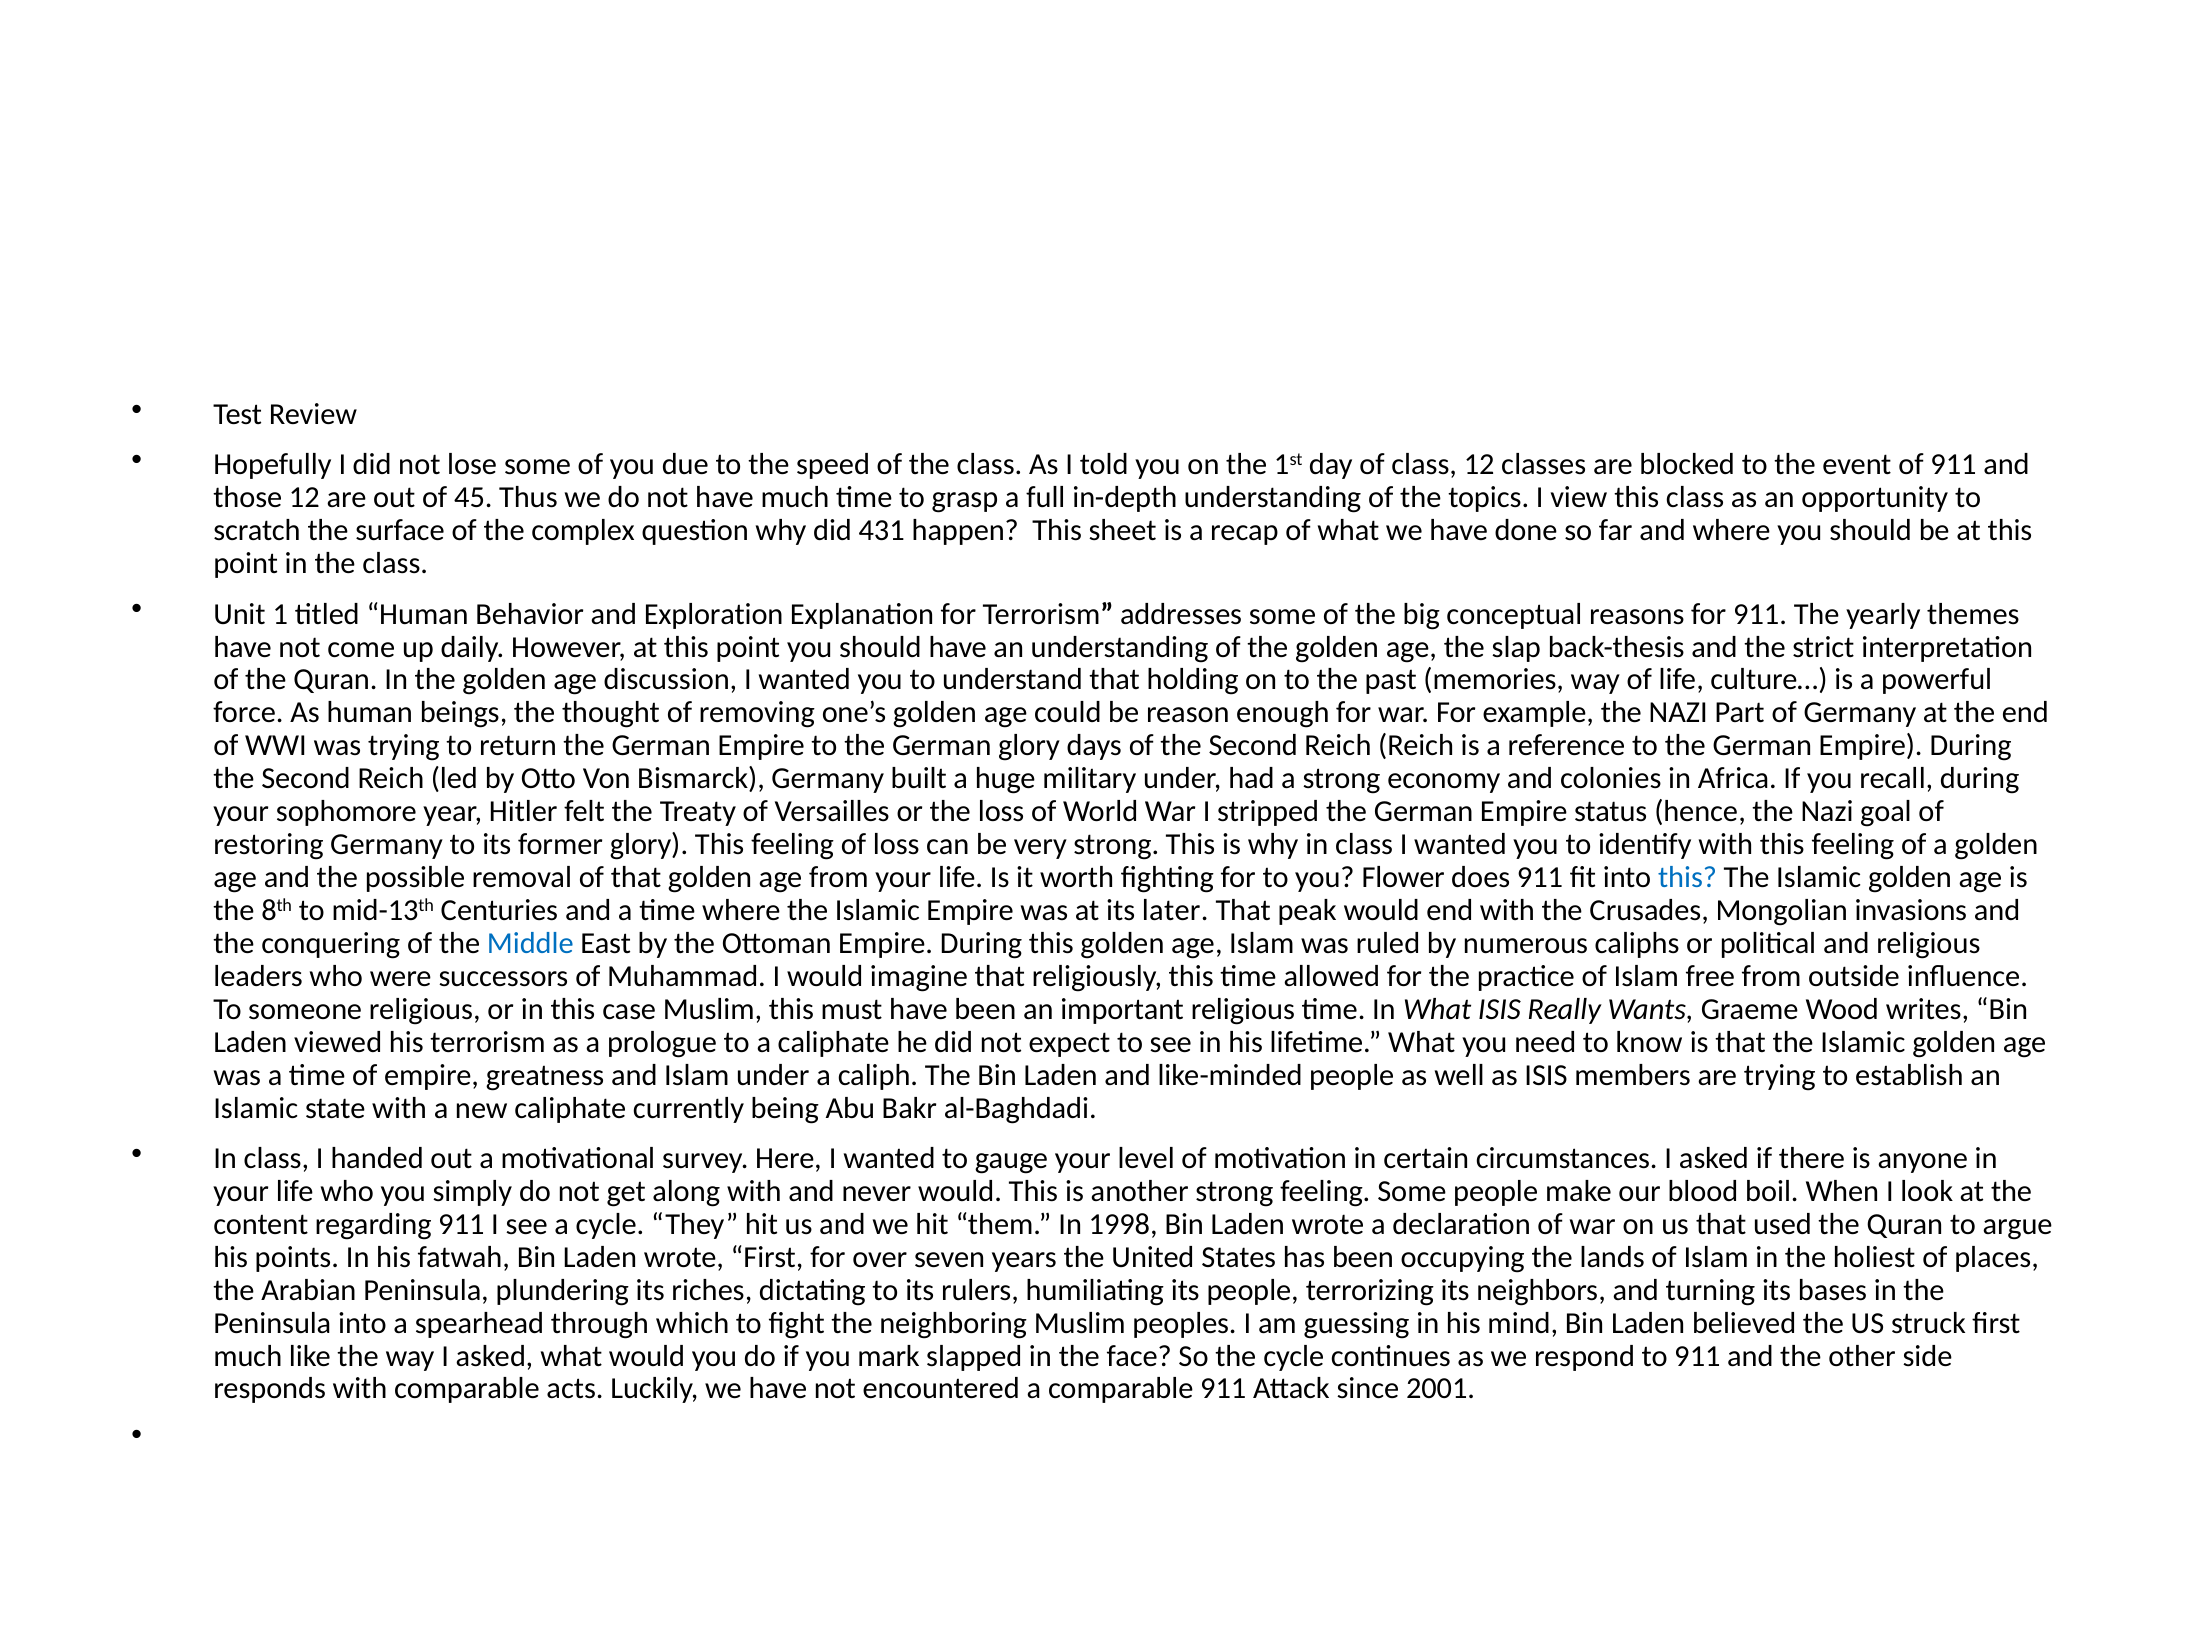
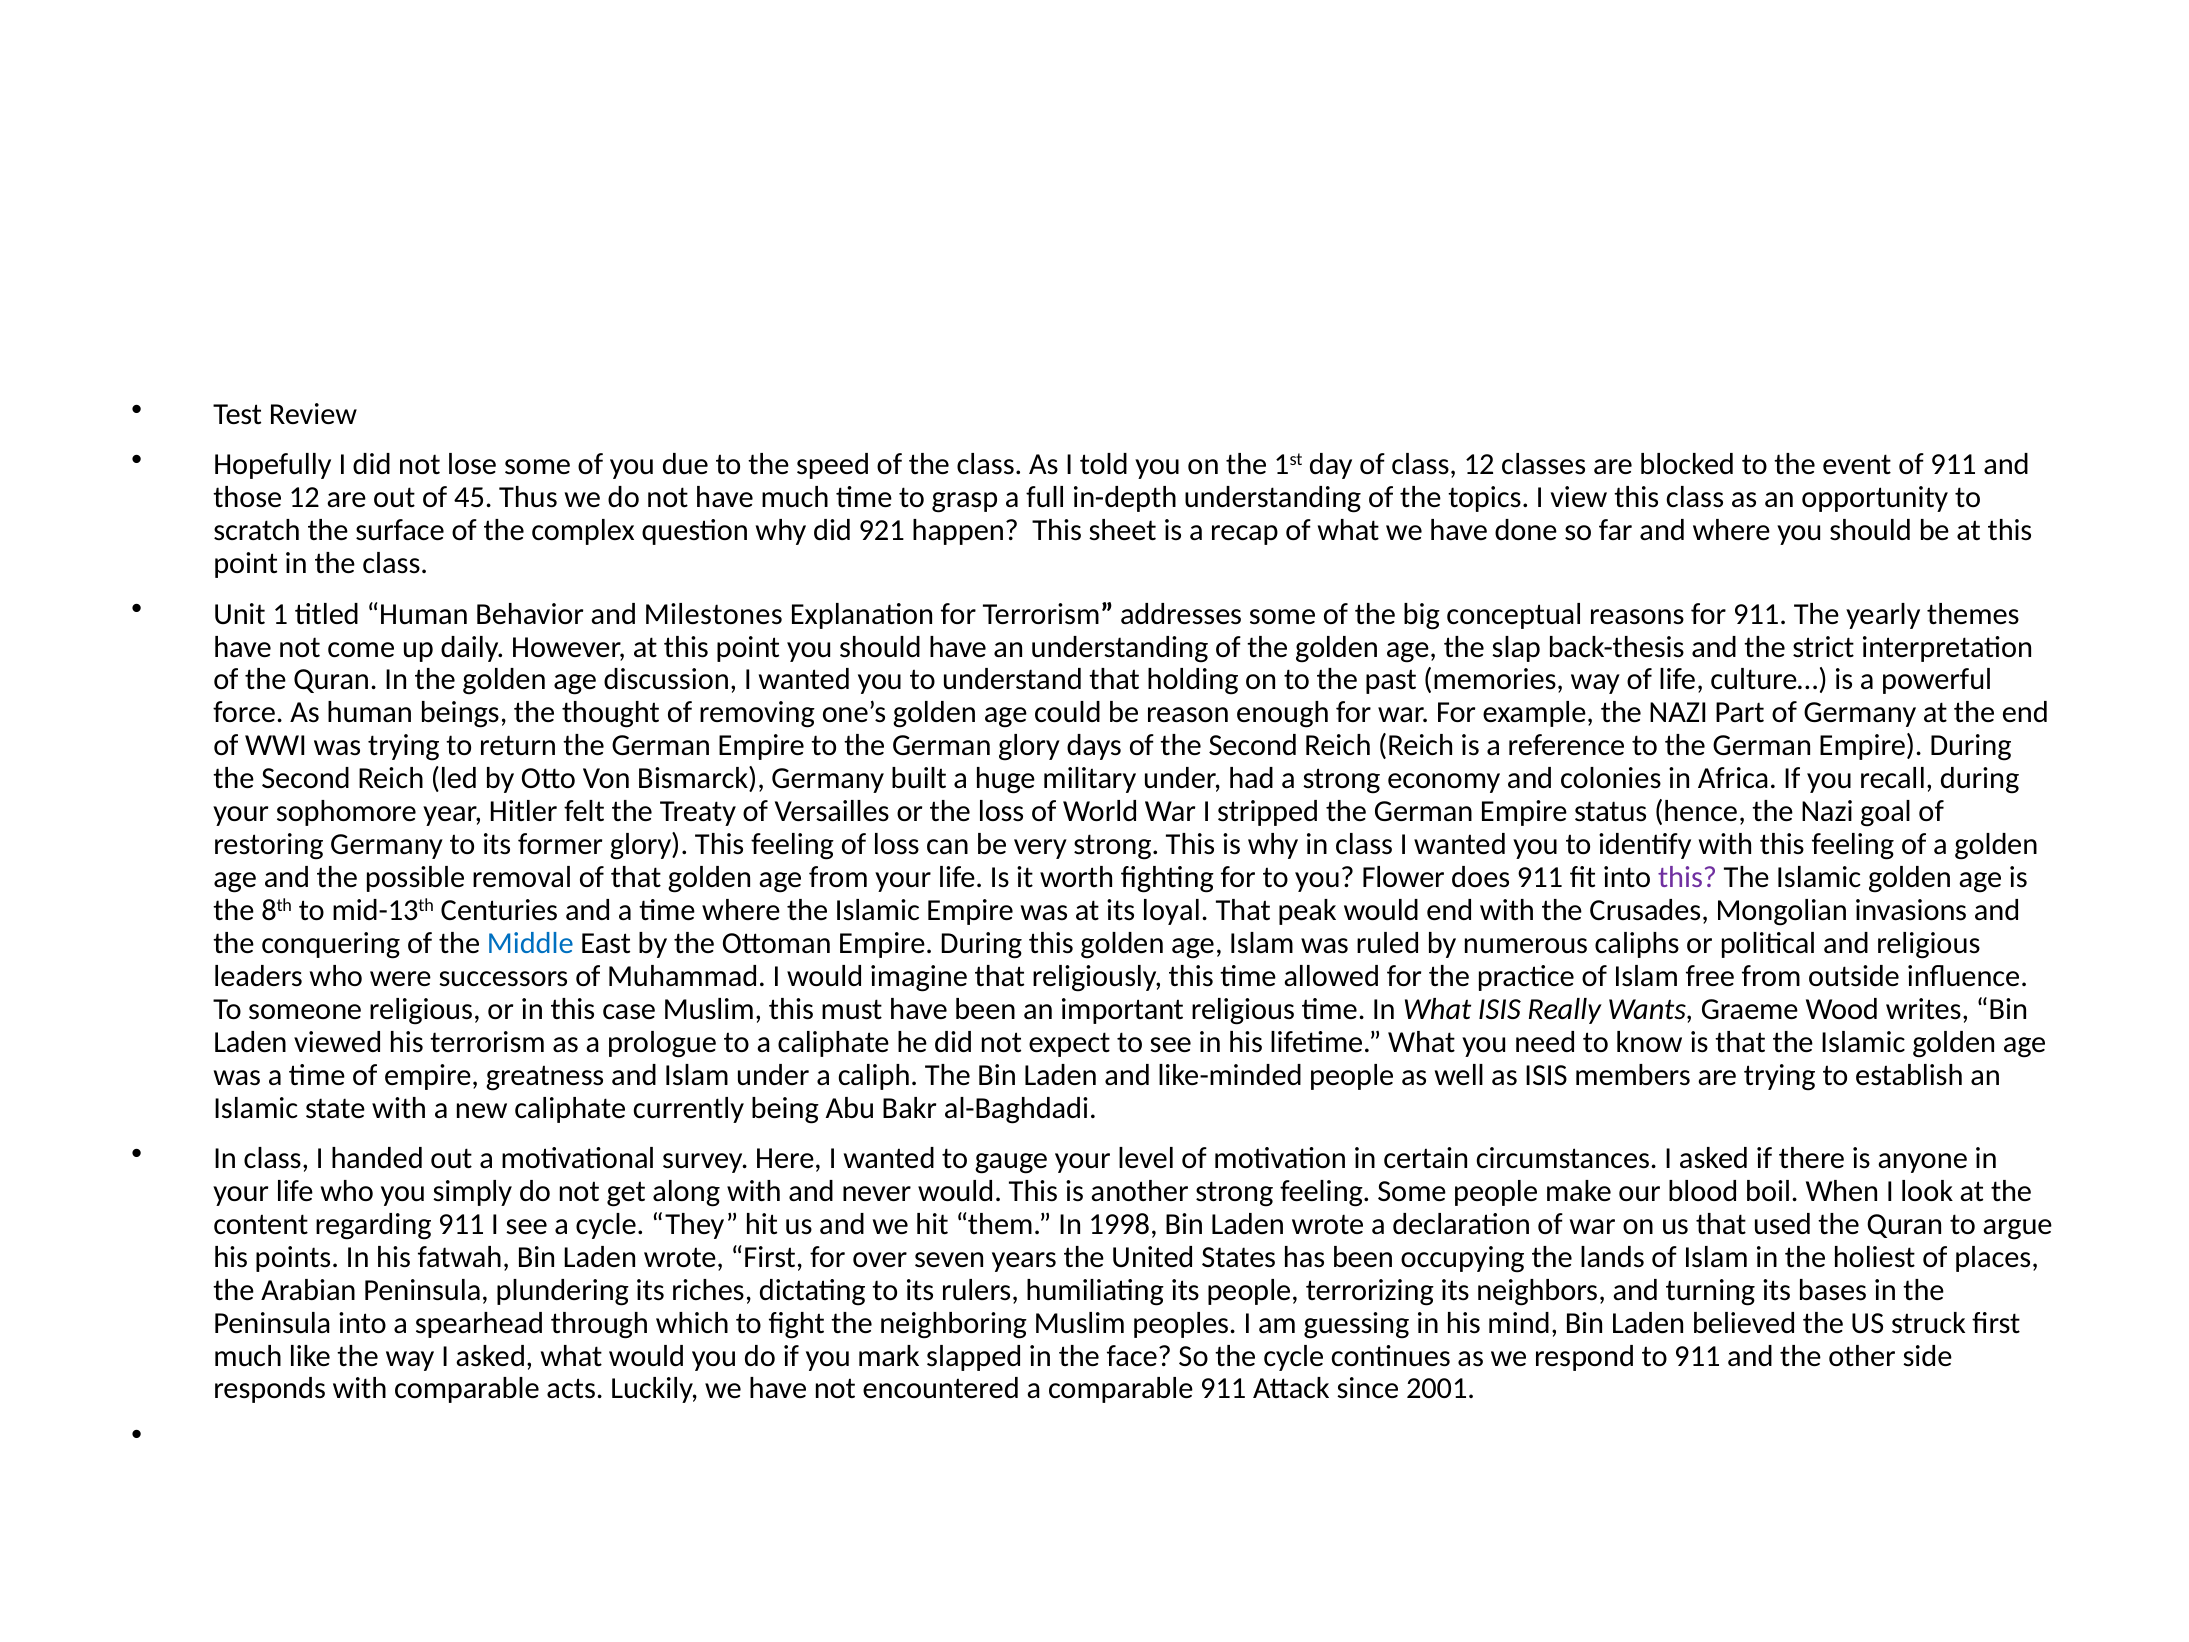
431: 431 -> 921
Exploration: Exploration -> Milestones
this at (1688, 877) colour: blue -> purple
later: later -> loyal
